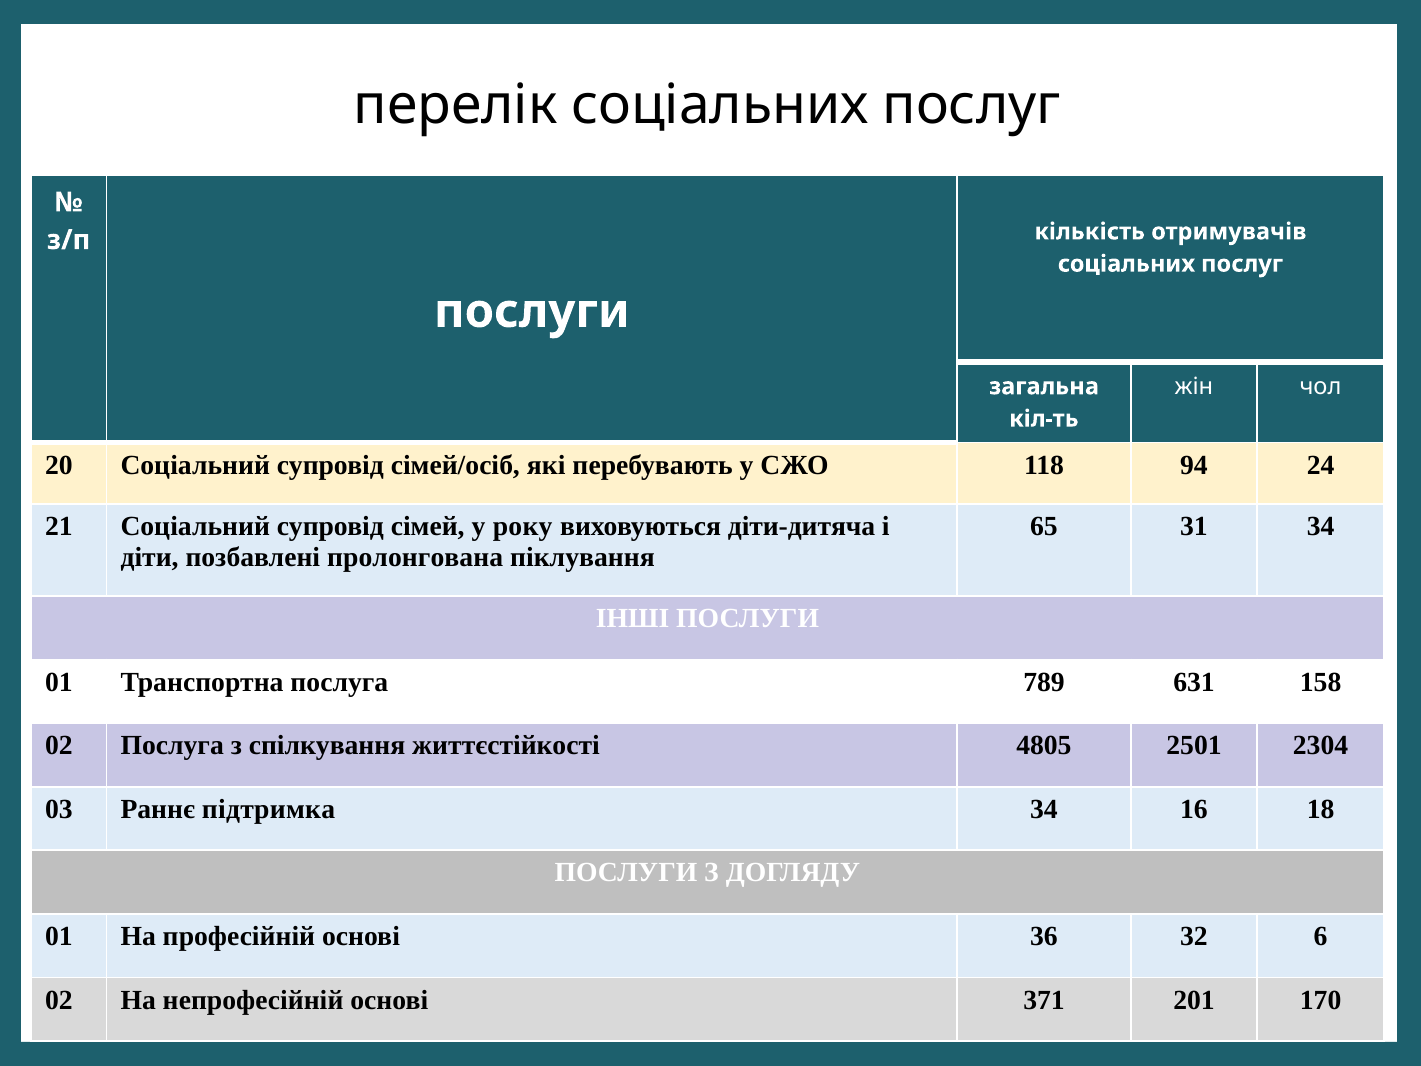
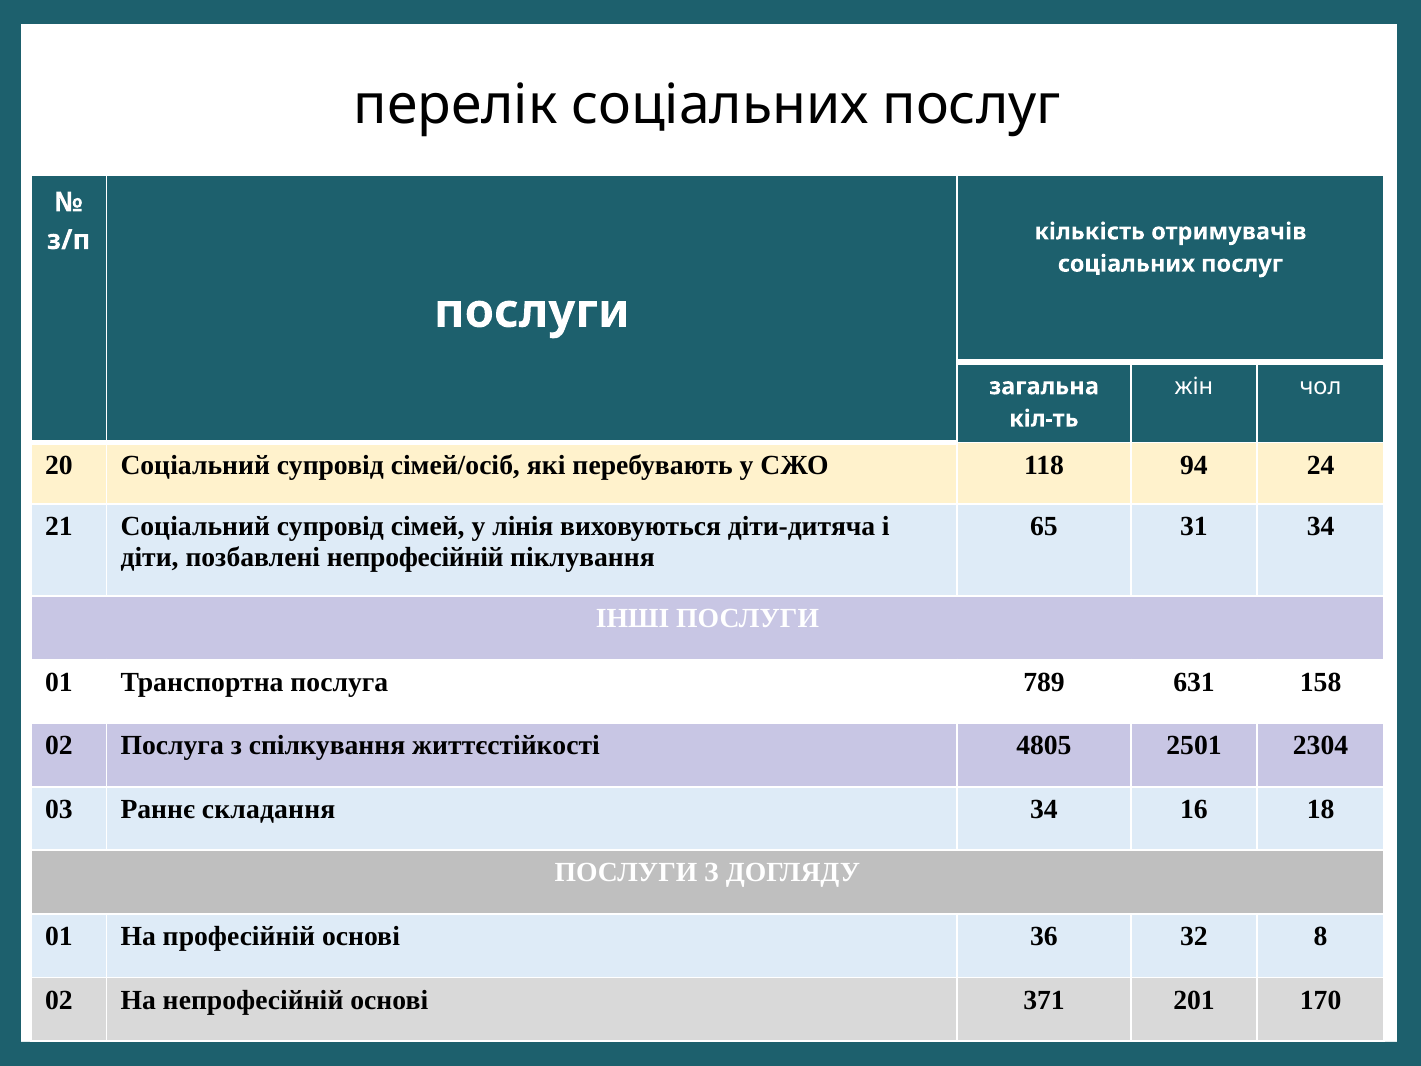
року: року -> лінія
позбавлені пролонгована: пролонгована -> непрофесійній
підтримка: підтримка -> складання
6: 6 -> 8
